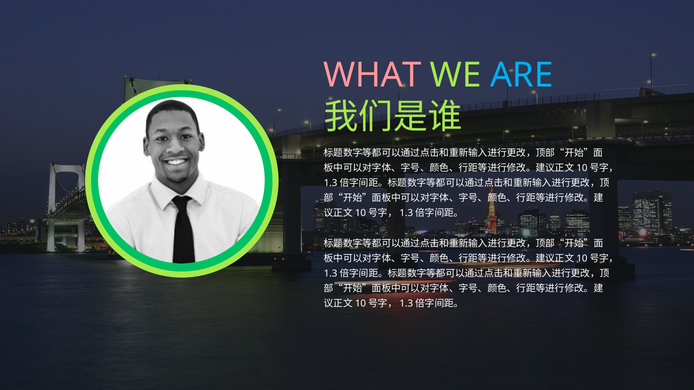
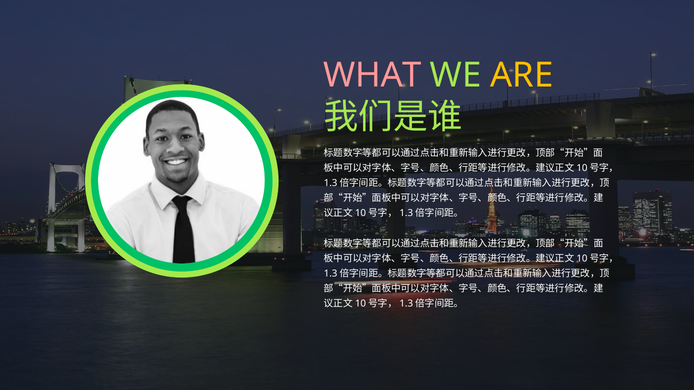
ARE colour: light blue -> yellow
